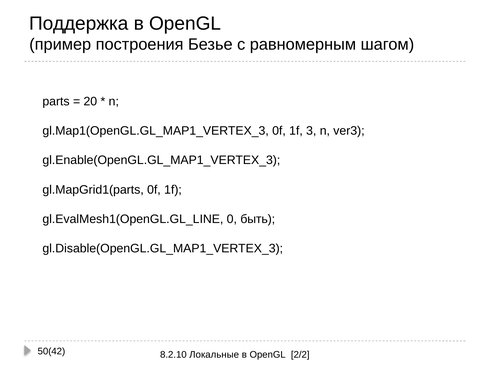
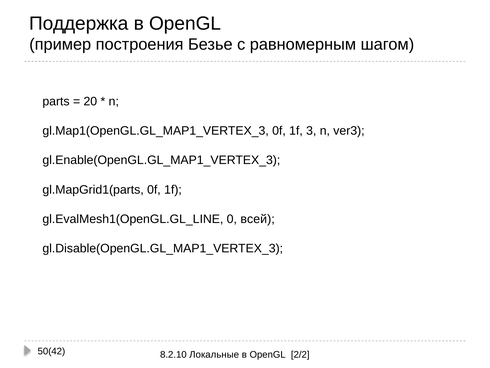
быть: быть -> всей
